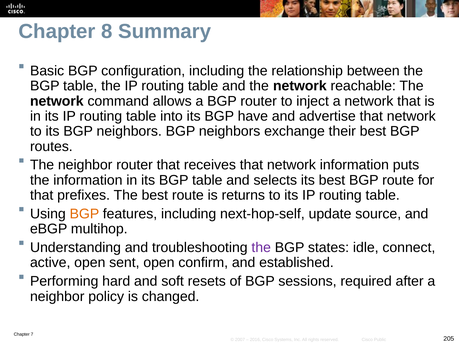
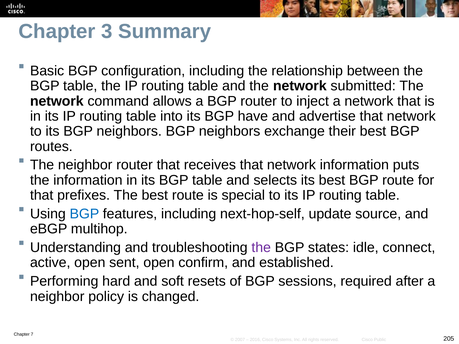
8: 8 -> 3
reachable: reachable -> submitted
returns: returns -> special
BGP at (84, 214) colour: orange -> blue
